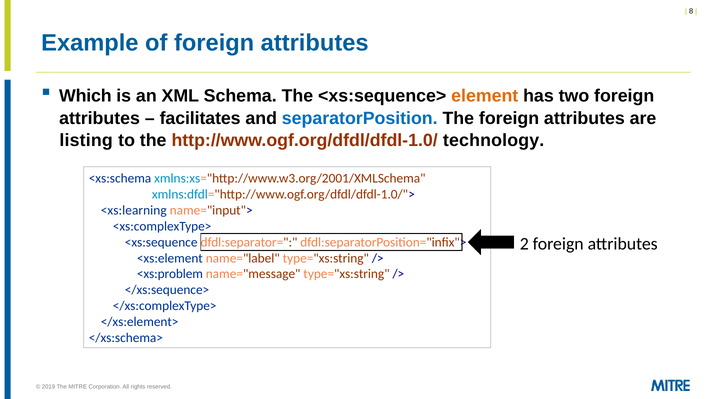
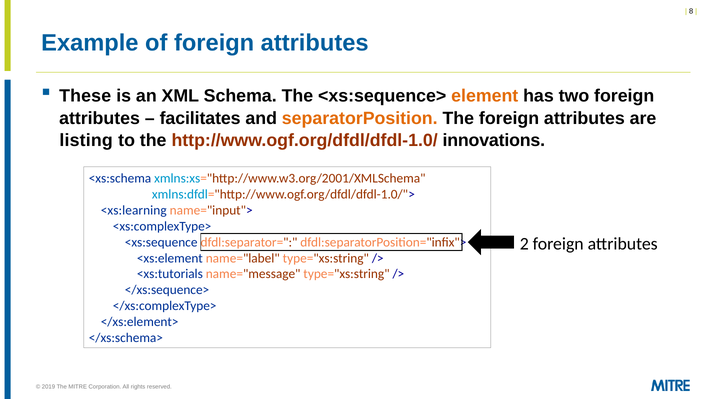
Which: Which -> These
separatorPosition colour: blue -> orange
technology: technology -> innovations
<xs:problem: <xs:problem -> <xs:tutorials
